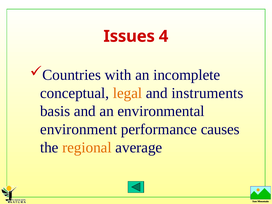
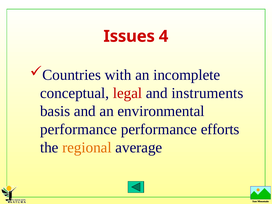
legal colour: orange -> red
environment at (79, 129): environment -> performance
causes: causes -> efforts
